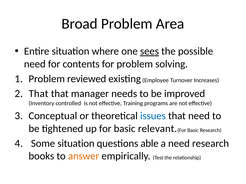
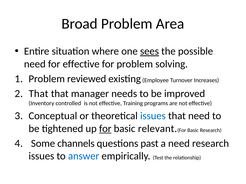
for contents: contents -> effective
for at (105, 129) underline: none -> present
Some situation: situation -> channels
able: able -> past
books at (41, 157): books -> issues
answer colour: orange -> blue
